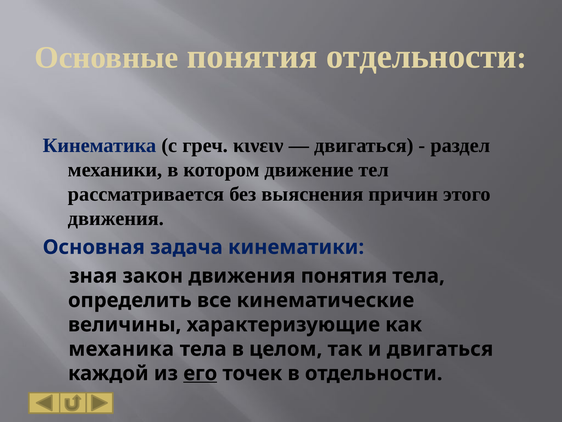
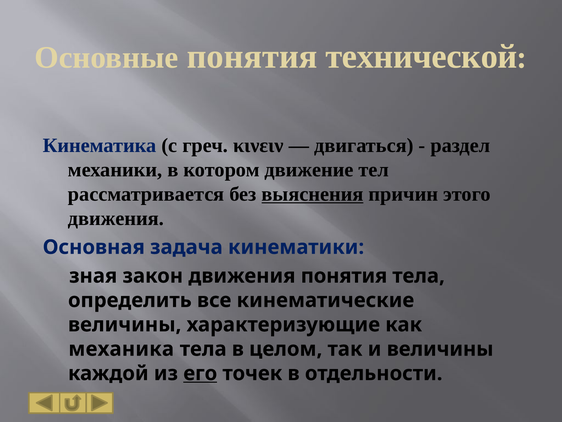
понятия отдельности: отдельности -> технической
выяснения underline: none -> present
и двигаться: двигаться -> величины
